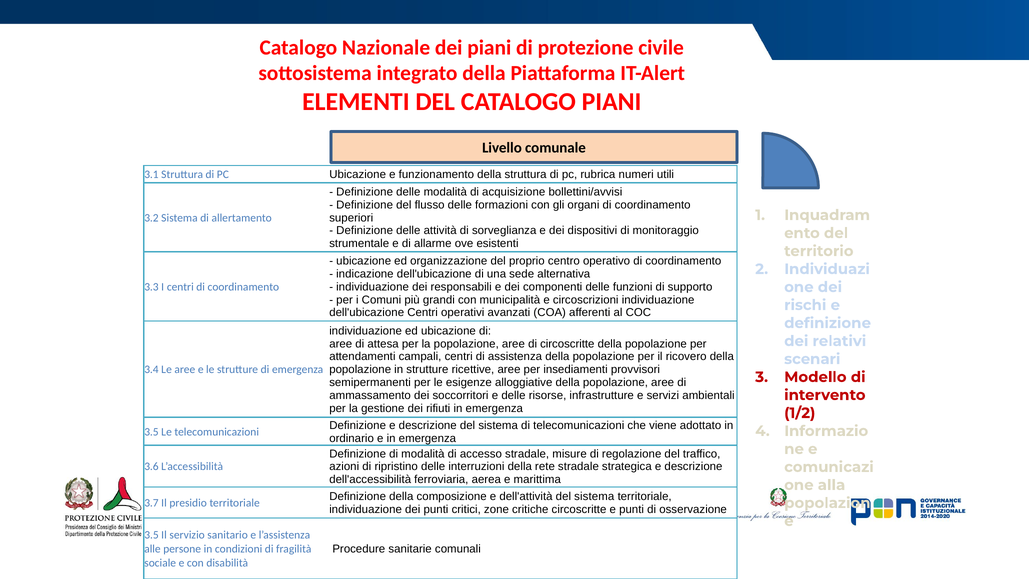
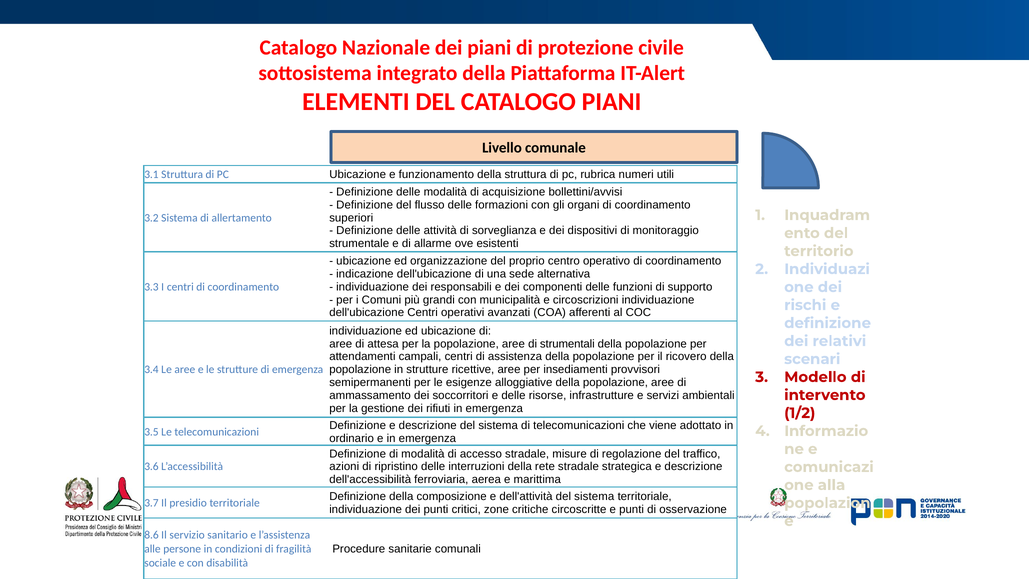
di circoscritte: circoscritte -> strumentali
3.5 at (151, 535): 3.5 -> 8.6
